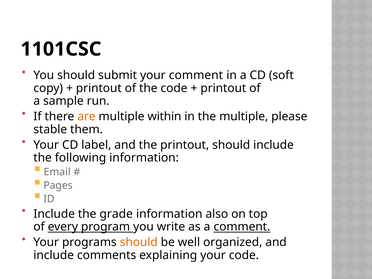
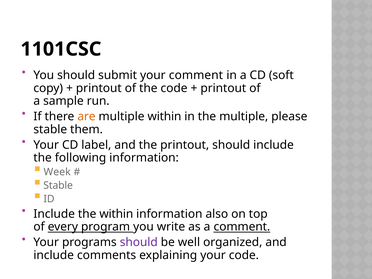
Email: Email -> Week
Pages at (58, 185): Pages -> Stable
the grade: grade -> within
should at (139, 242) colour: orange -> purple
